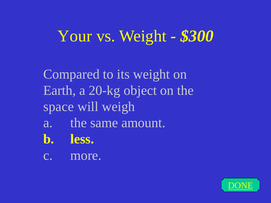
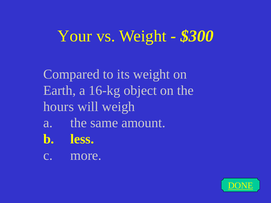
20-kg: 20-kg -> 16-kg
space: space -> hours
